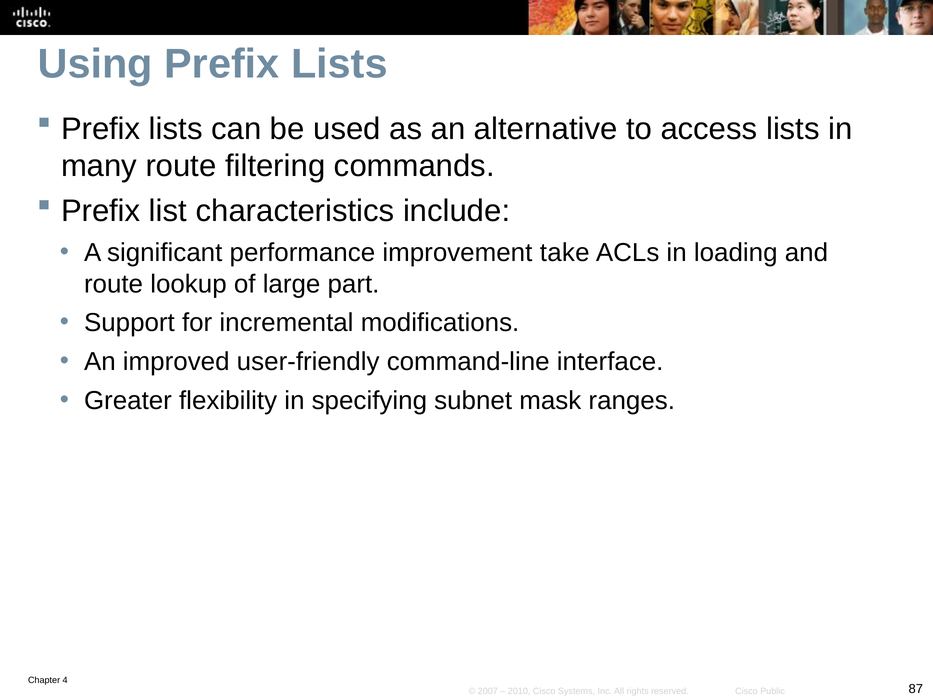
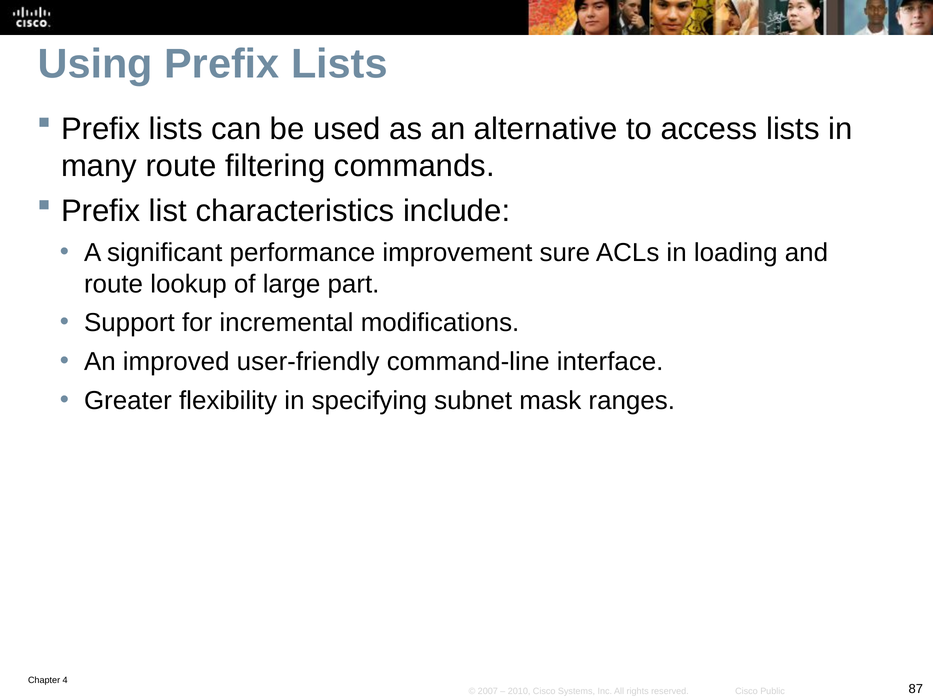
take: take -> sure
